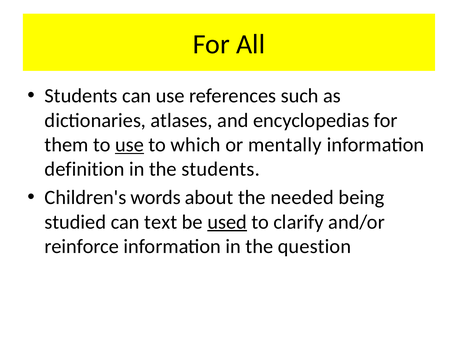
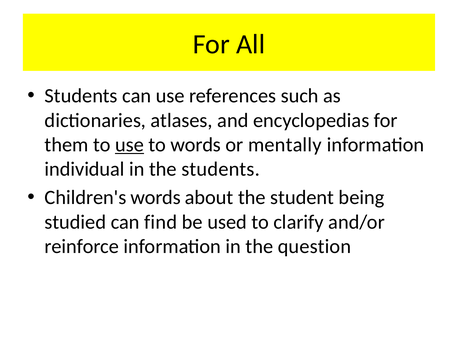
to which: which -> words
definition: definition -> individual
needed: needed -> student
text: text -> find
used underline: present -> none
